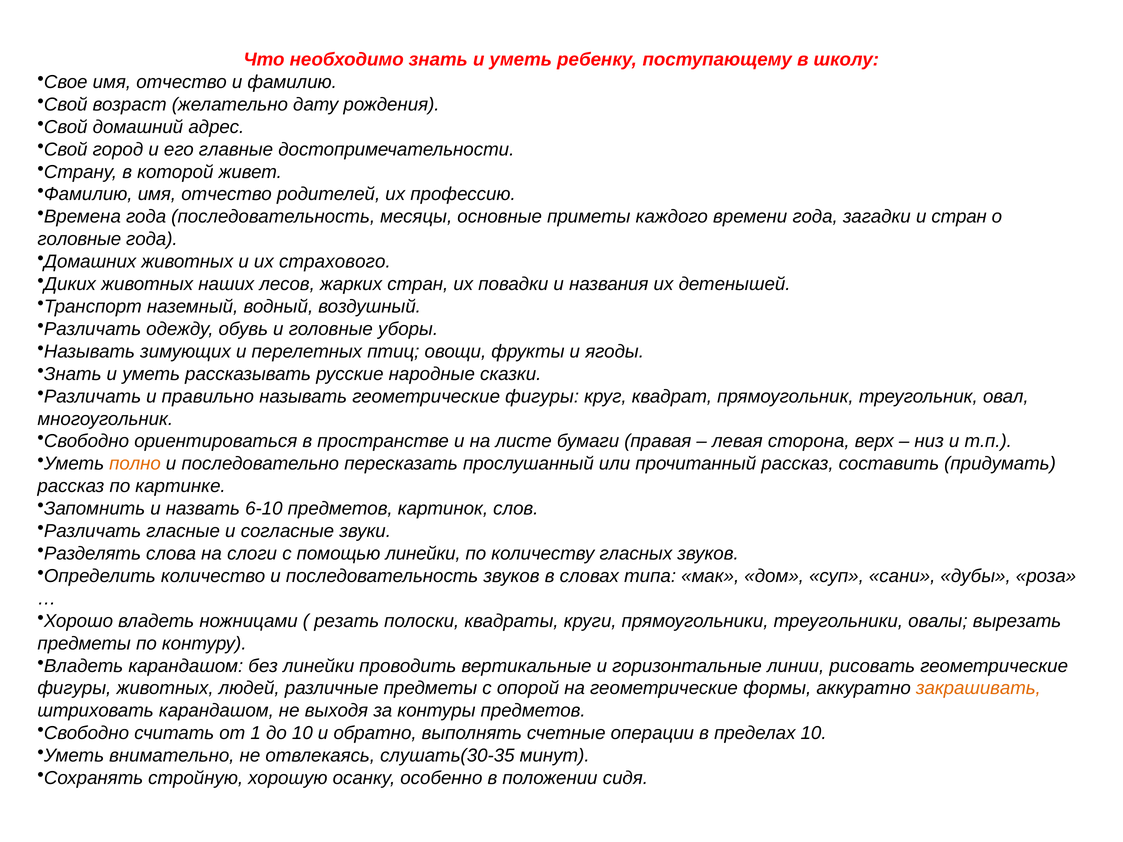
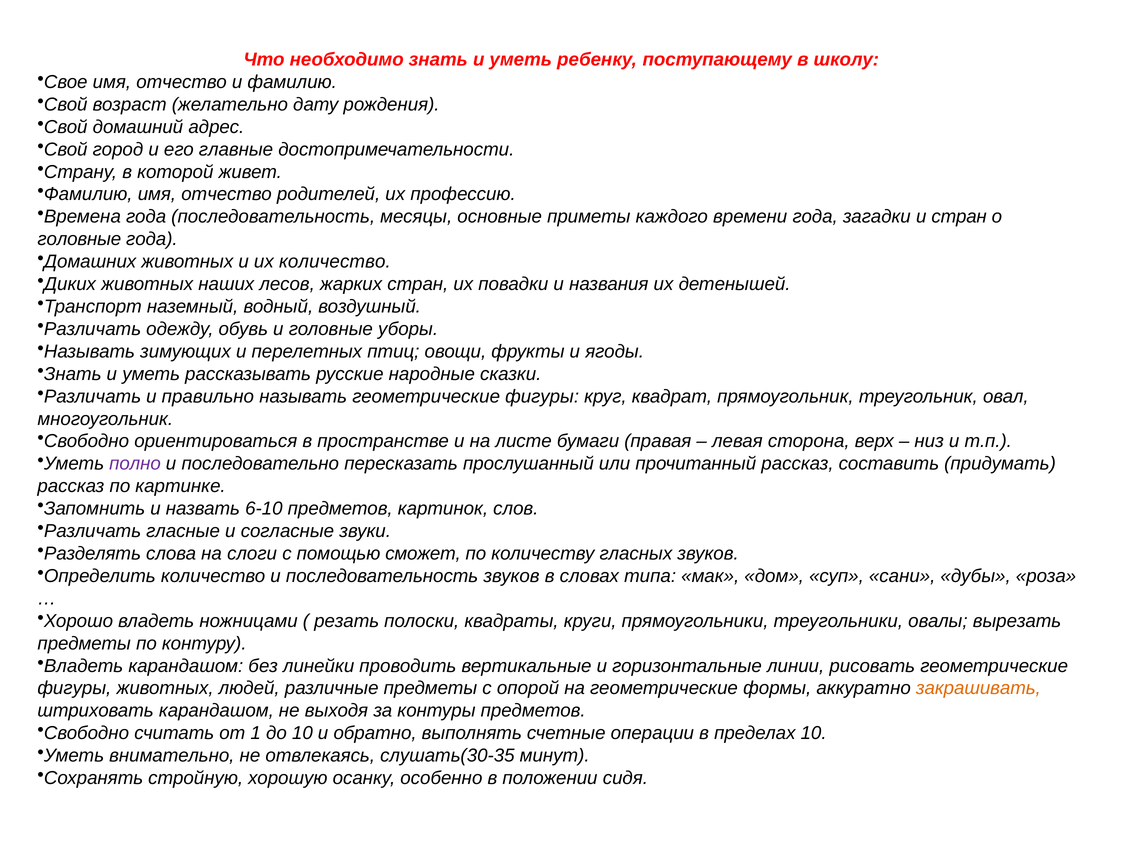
их страхового: страхового -> количество
полно colour: orange -> purple
помощью линейки: линейки -> сможет
